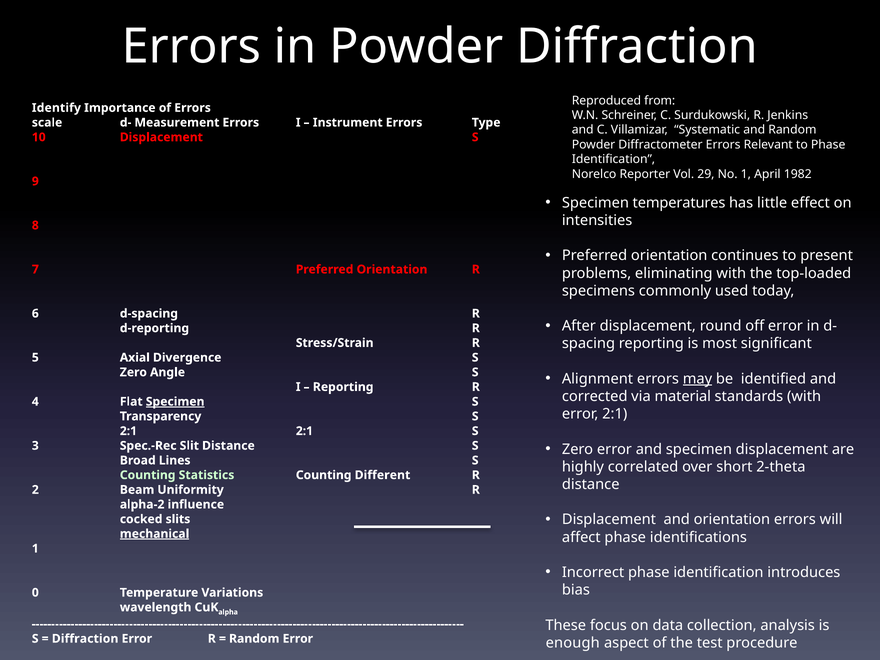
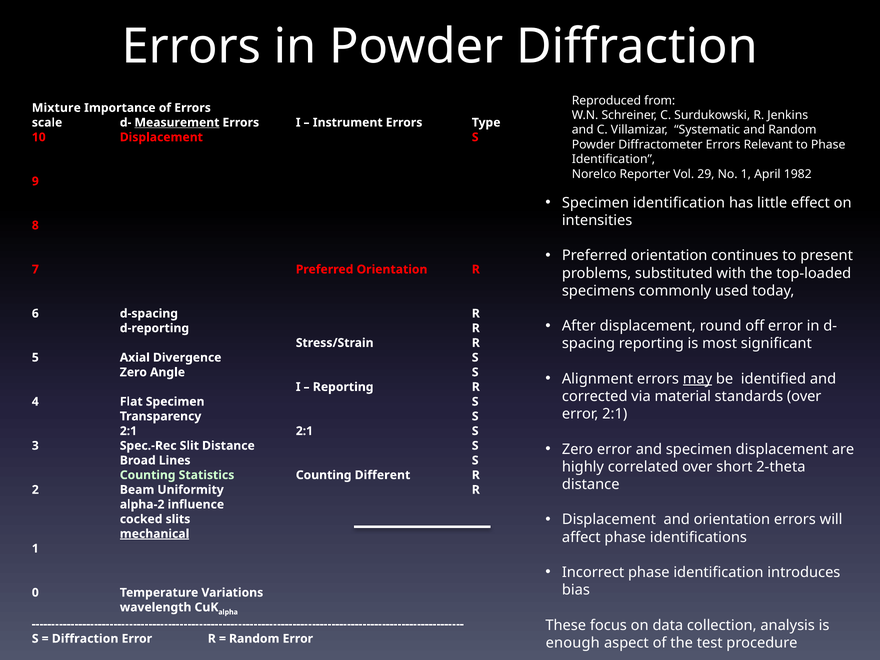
Identify: Identify -> Mixture
Measurement underline: none -> present
Specimen temperatures: temperatures -> identification
eliminating: eliminating -> substituted
standards with: with -> over
Specimen at (175, 402) underline: present -> none
